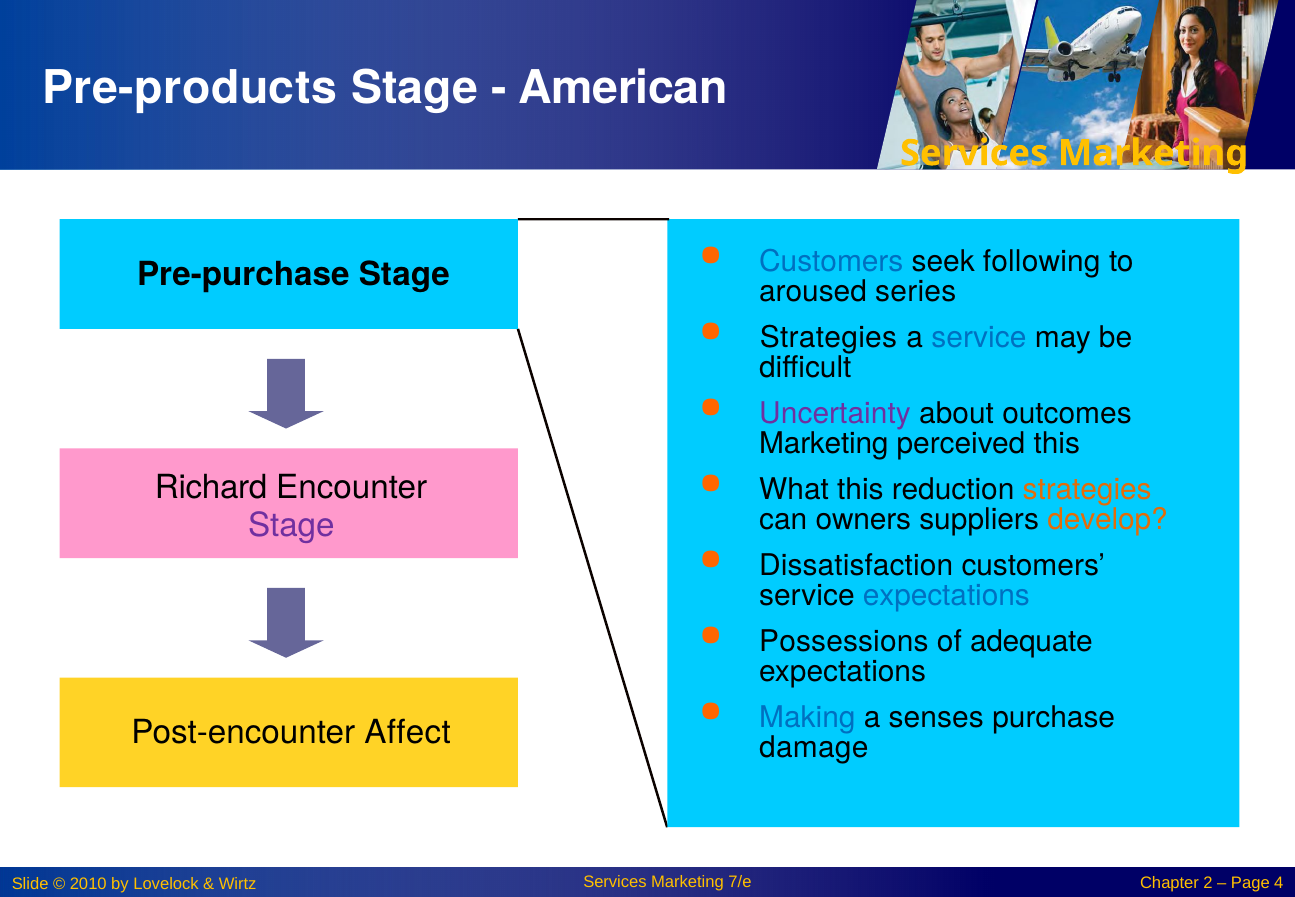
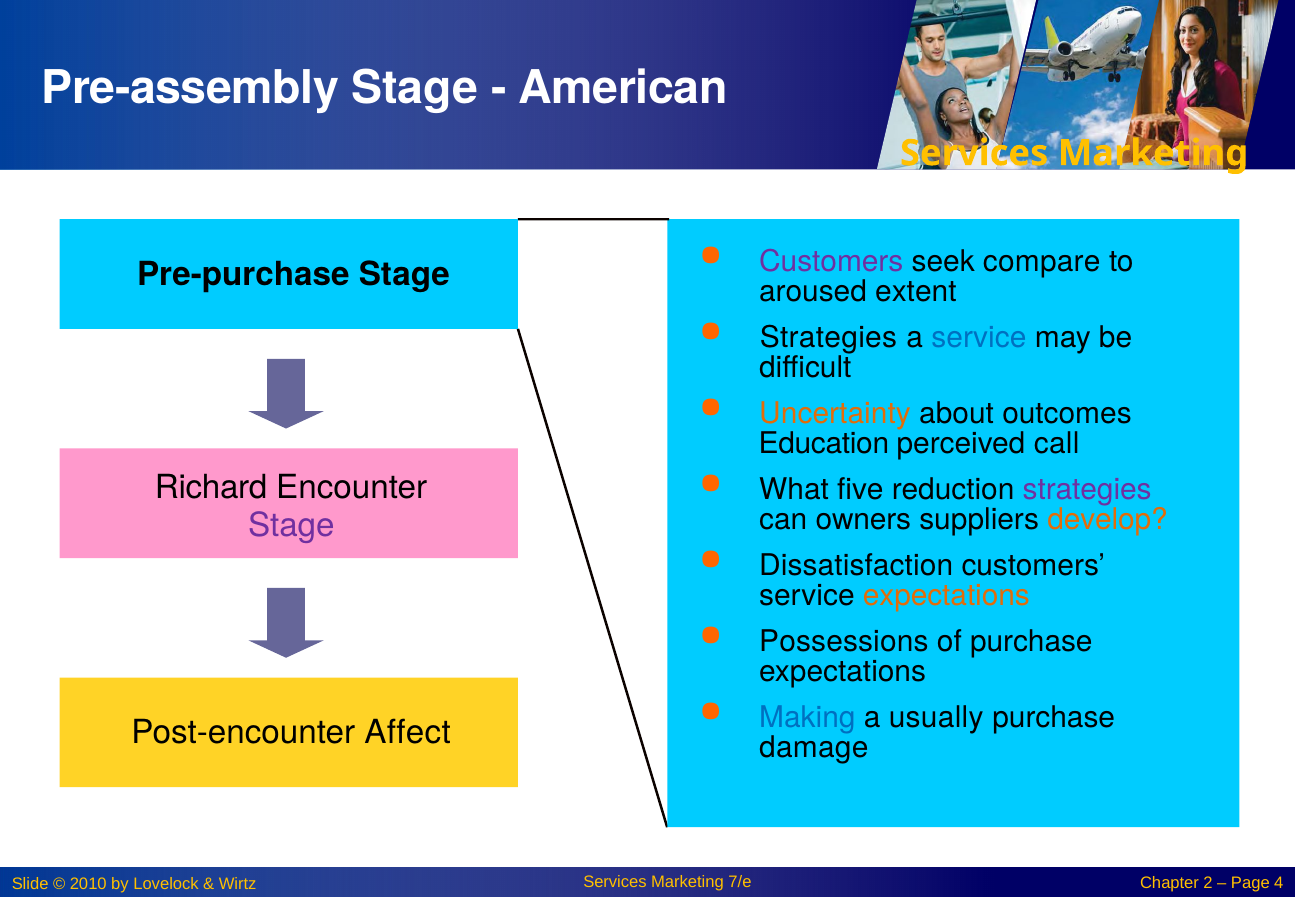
Pre-products: Pre-products -> Pre-assembly
Customers at (831, 261) colour: blue -> purple
following: following -> compare
series: series -> extent
Uncertainty colour: purple -> orange
Marketing at (824, 444): Marketing -> Education
perceived this: this -> call
What this: this -> five
strategies at (1087, 489) colour: orange -> purple
expectations at (946, 596) colour: blue -> orange
of adequate: adequate -> purchase
senses: senses -> usually
